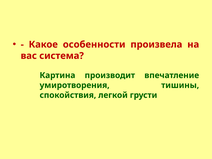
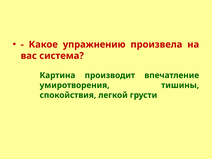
особенности: особенности -> упражнению
